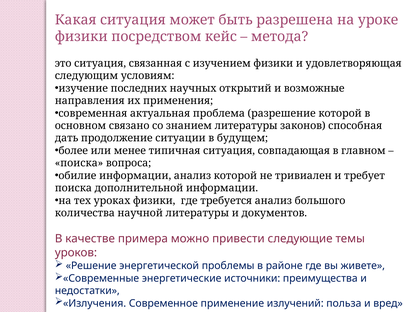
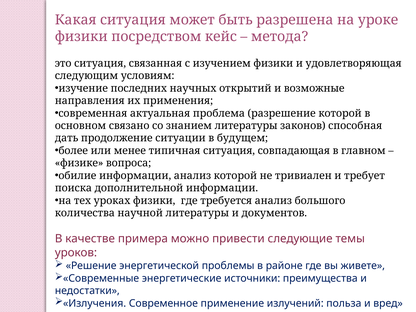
поиска at (79, 163): поиска -> физике
